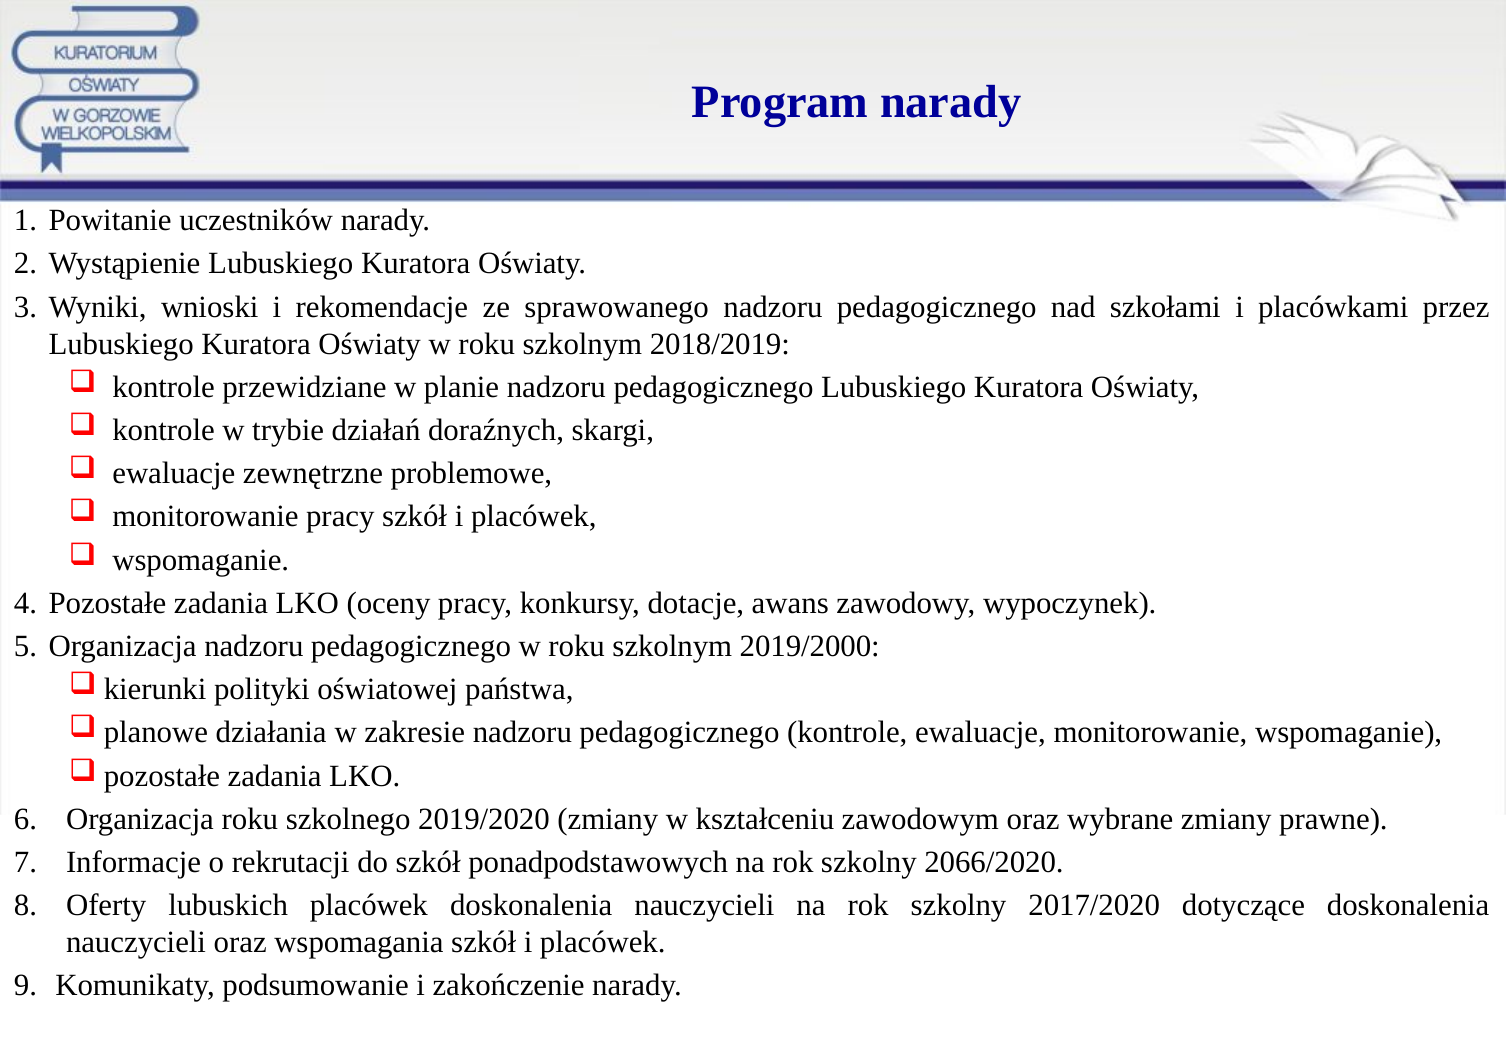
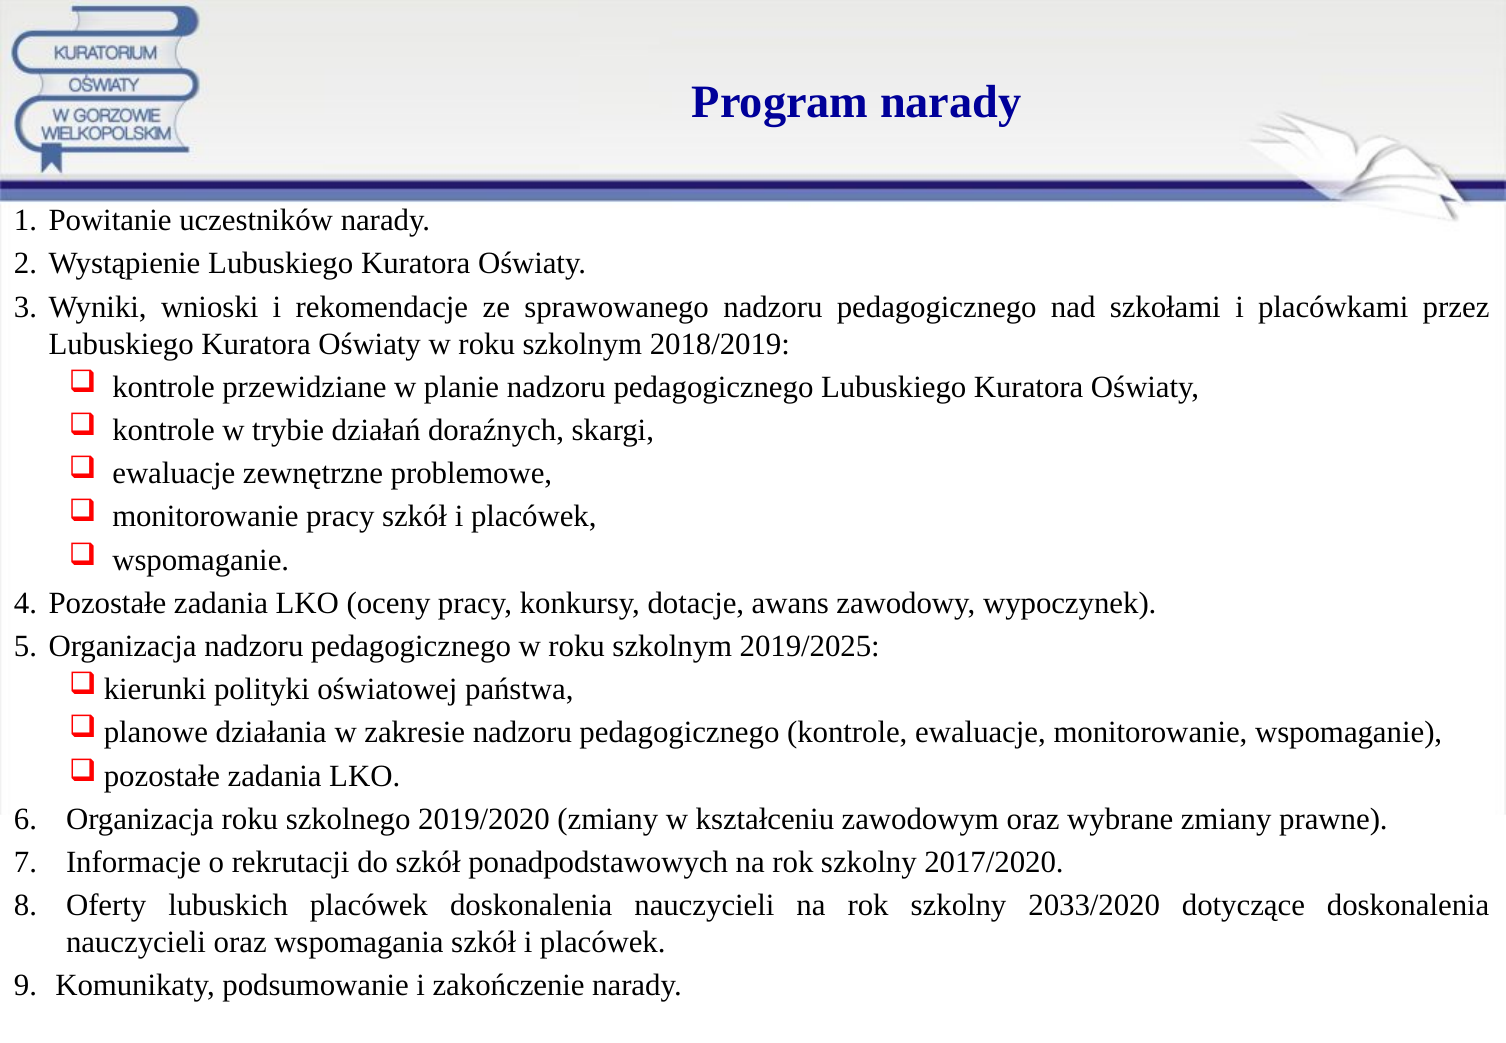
2019/2000: 2019/2000 -> 2019/2025
2066/2020: 2066/2020 -> 2017/2020
2017/2020: 2017/2020 -> 2033/2020
